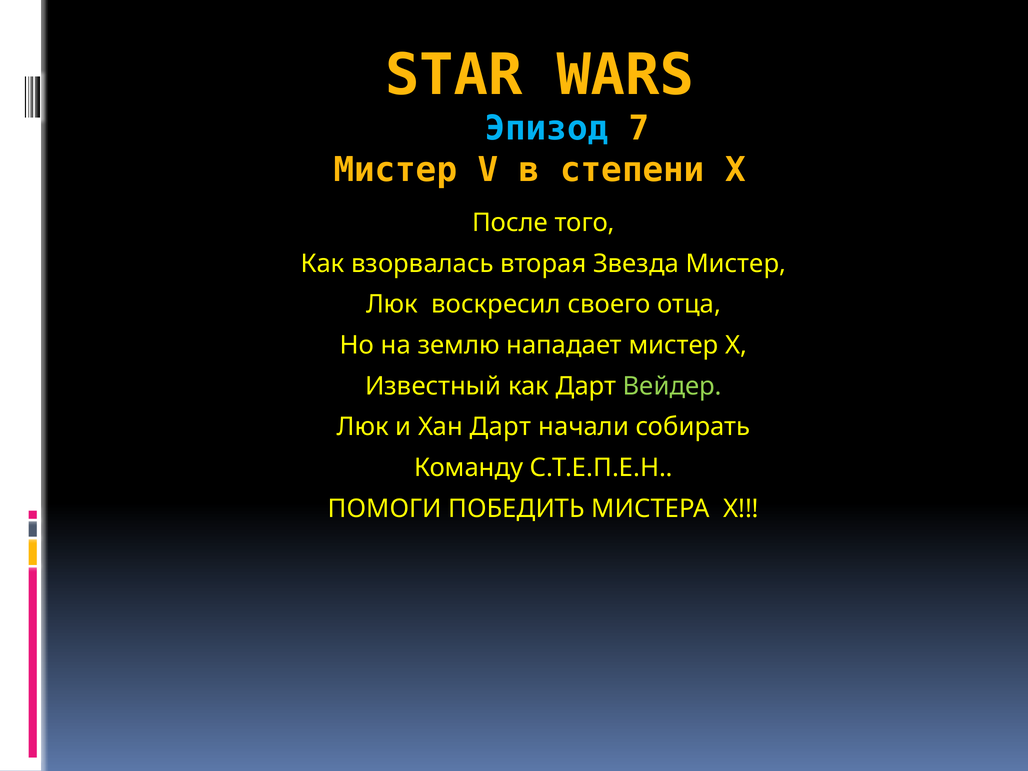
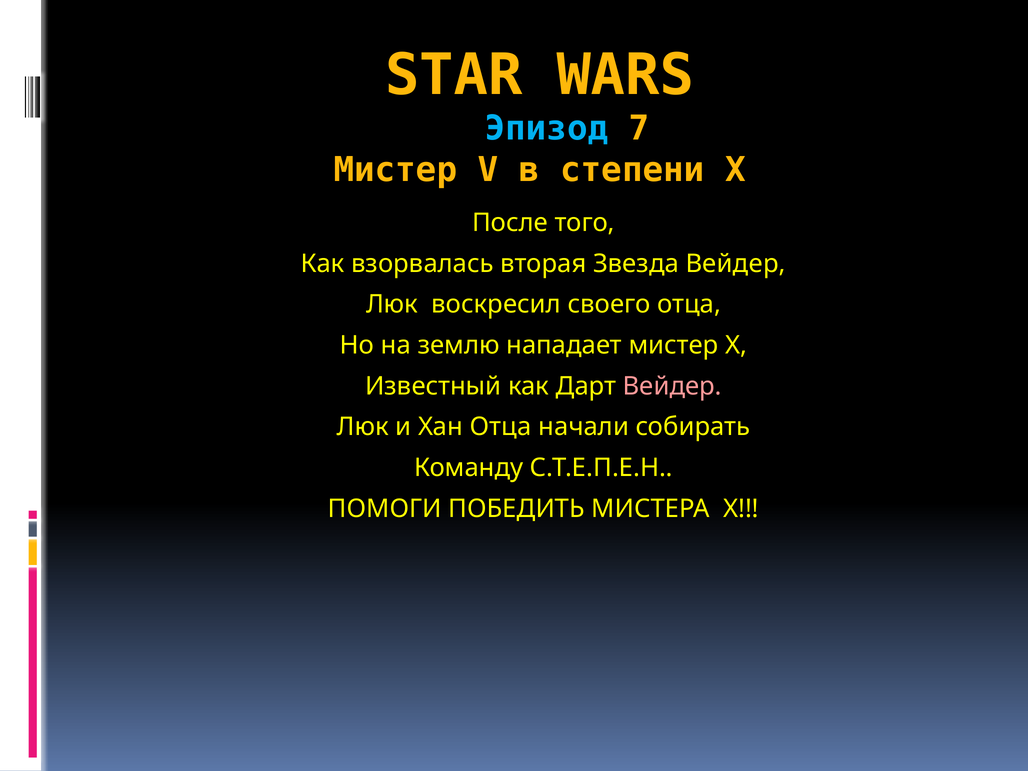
Звезда Мистер: Мистер -> Вейдер
Вейдер at (672, 386) colour: light green -> pink
Хан Дарт: Дарт -> Отца
